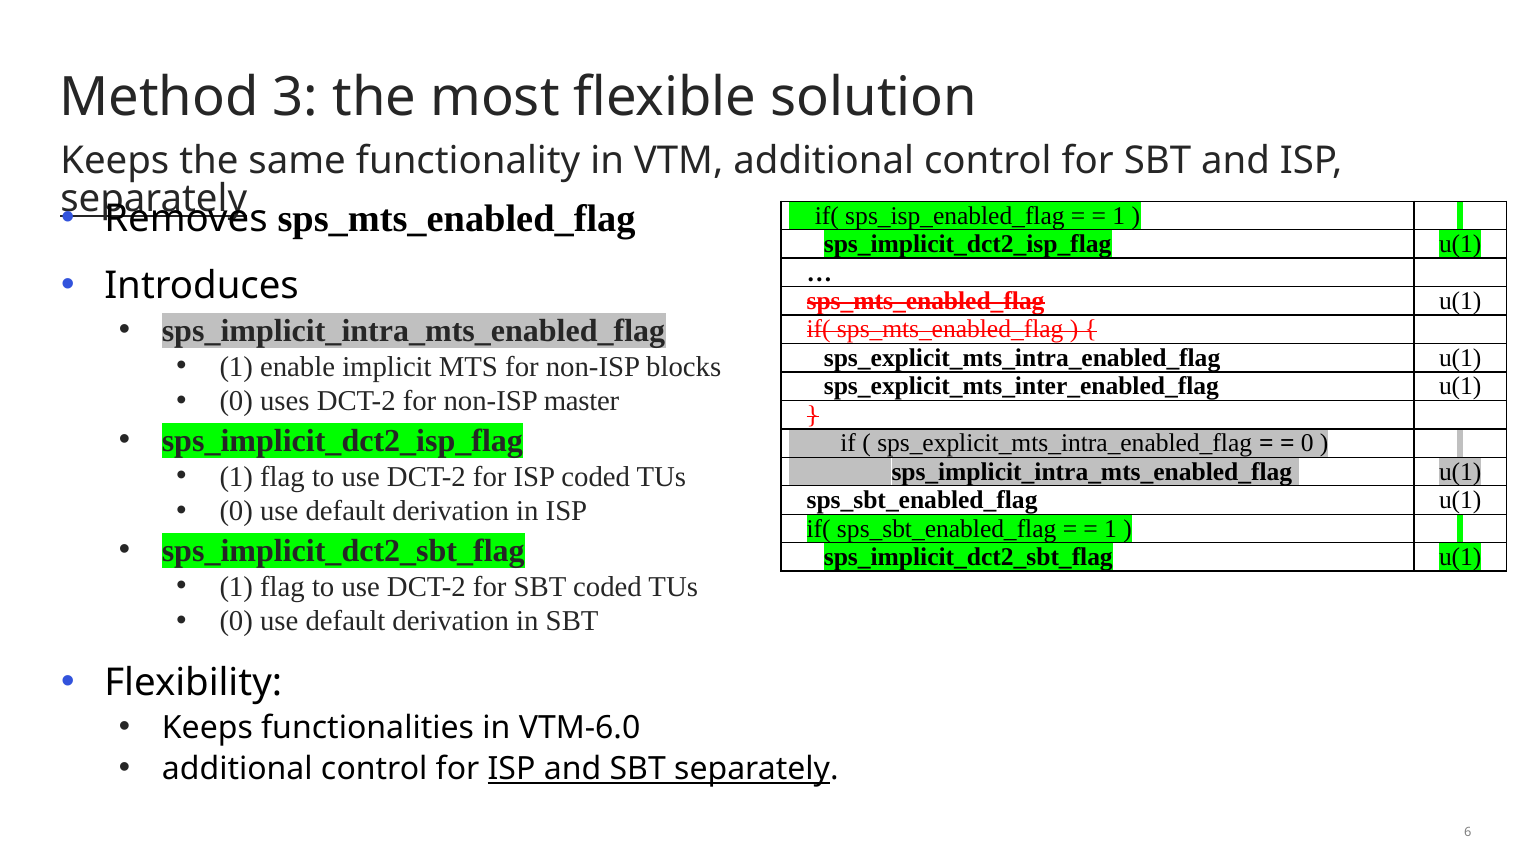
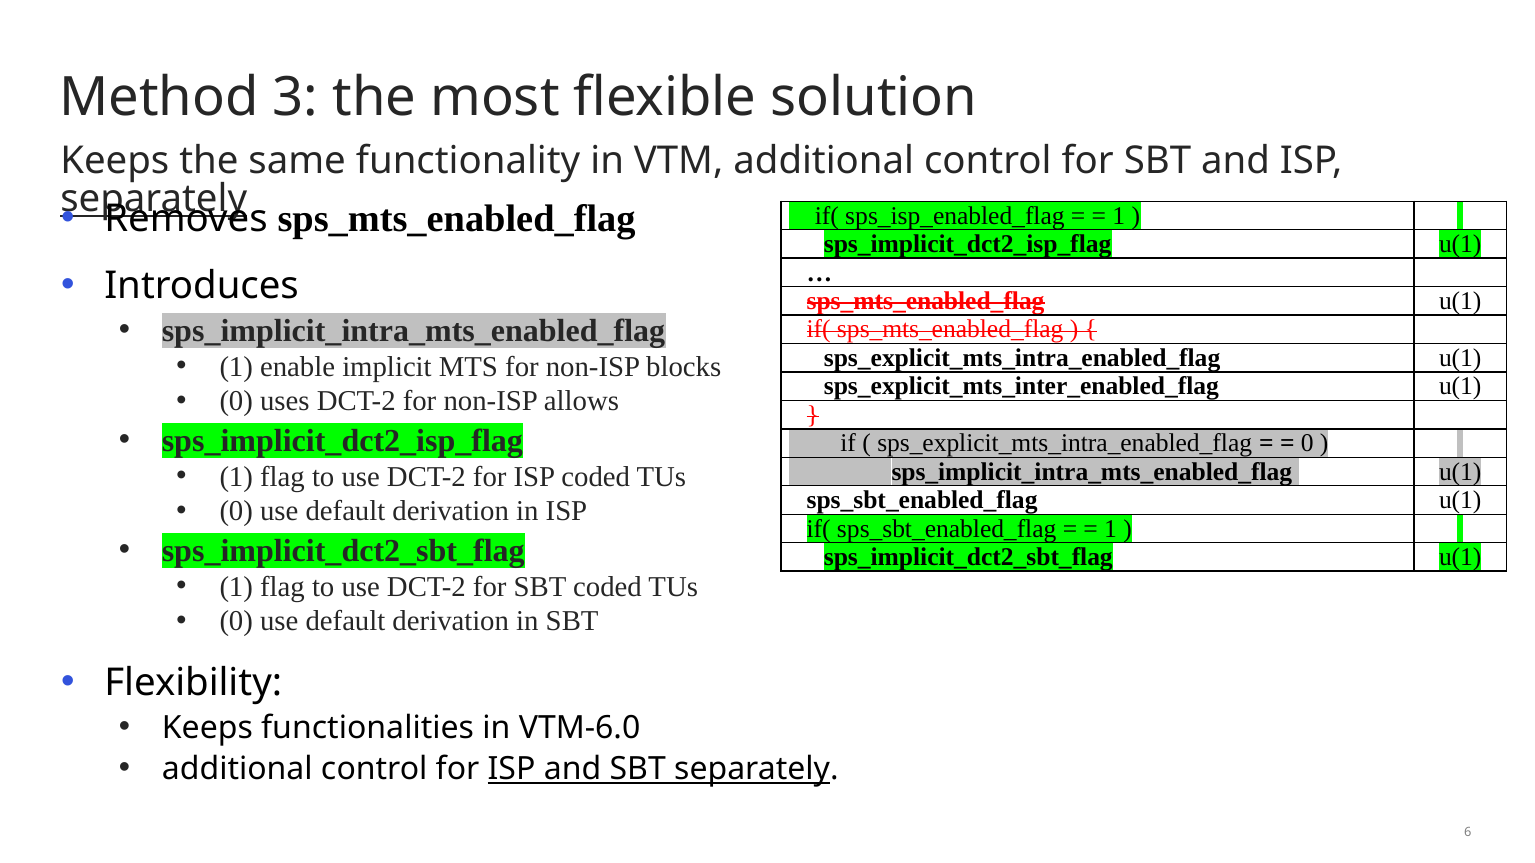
master: master -> allows
